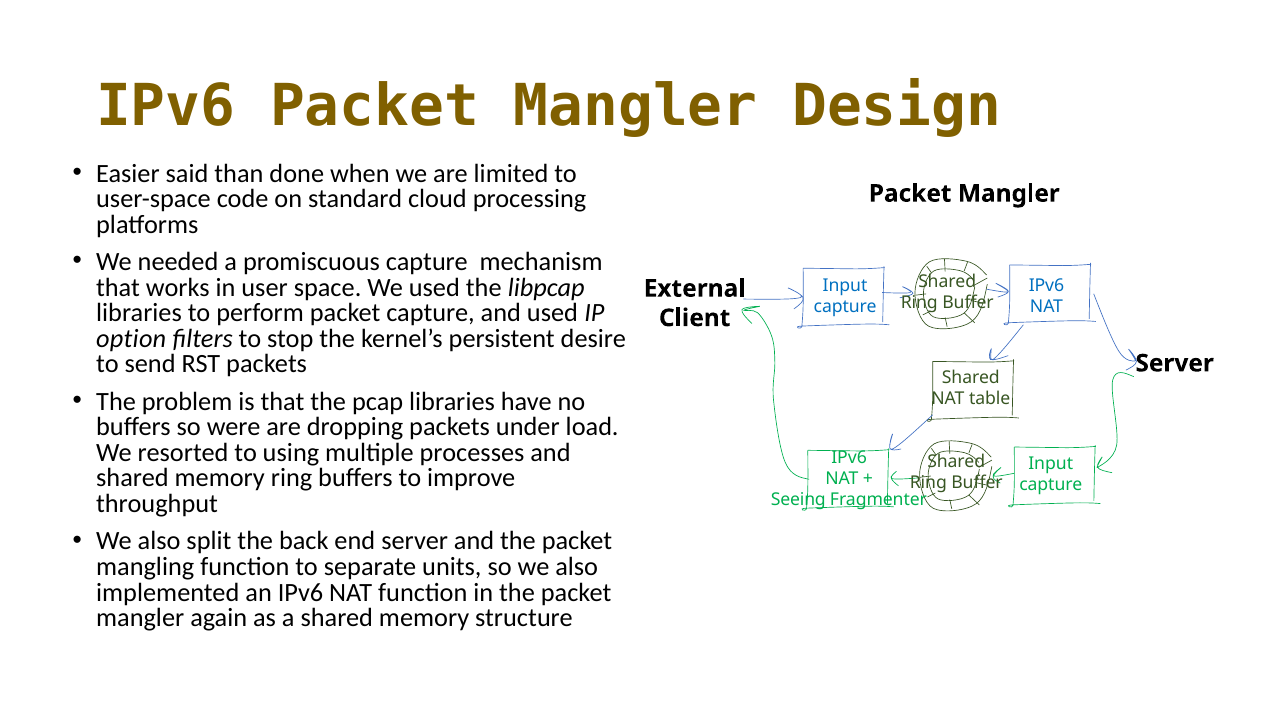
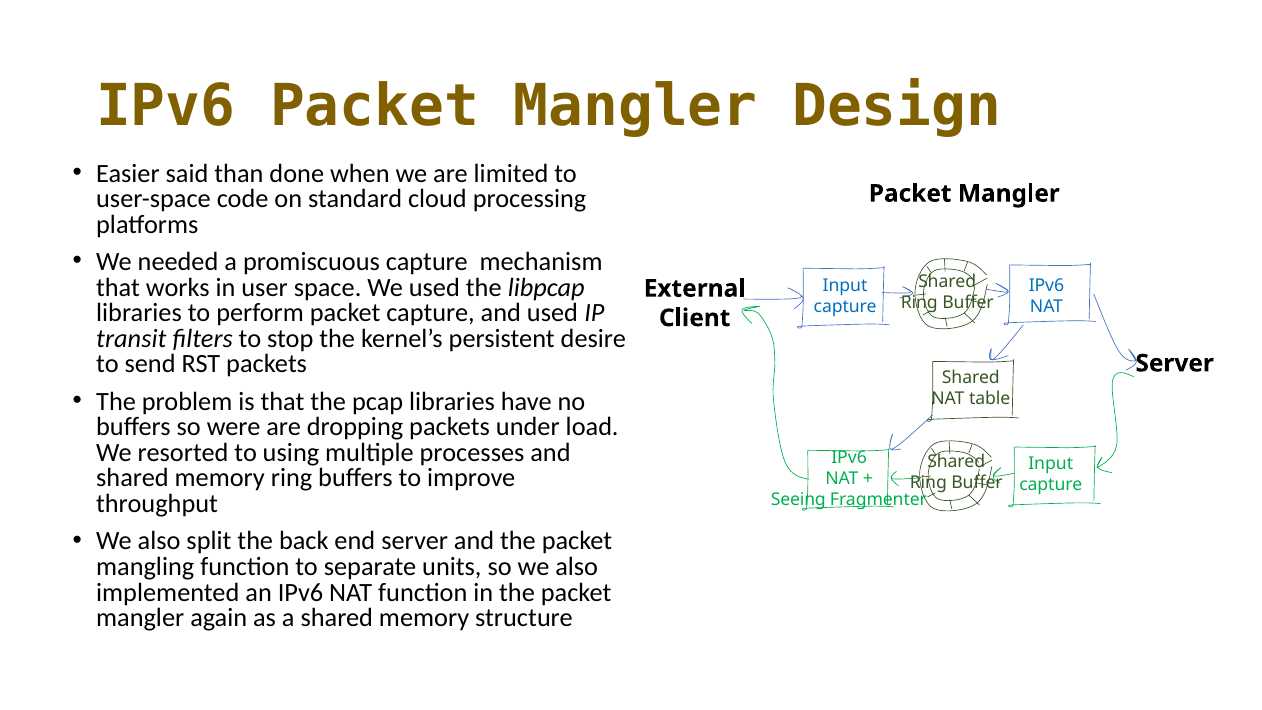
option: option -> transit
